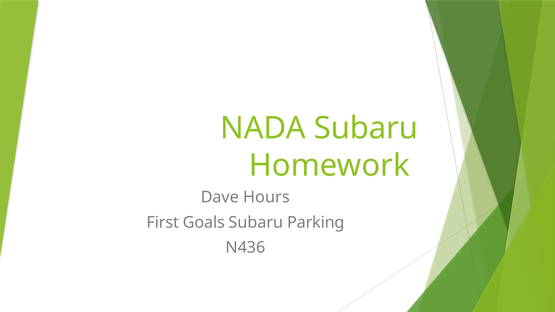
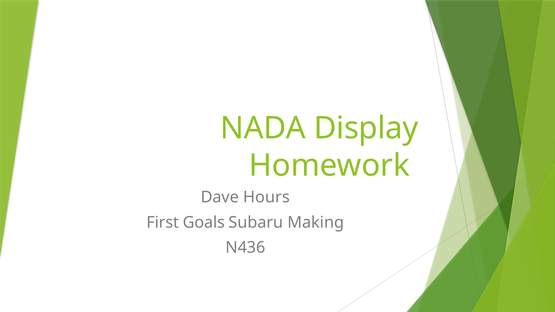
NADA Subaru: Subaru -> Display
Parking: Parking -> Making
